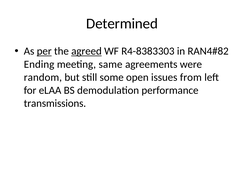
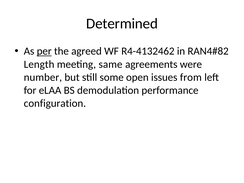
agreed underline: present -> none
R4-8383303: R4-8383303 -> R4-4132462
Ending: Ending -> Length
random: random -> number
transmissions: transmissions -> configuration
